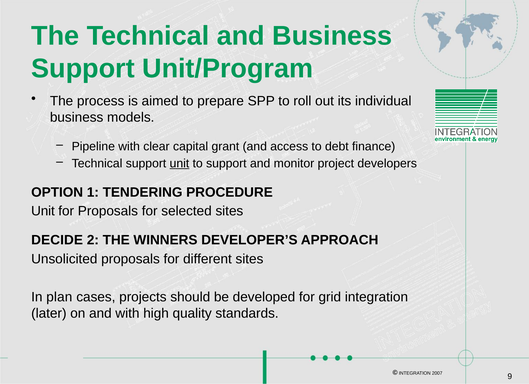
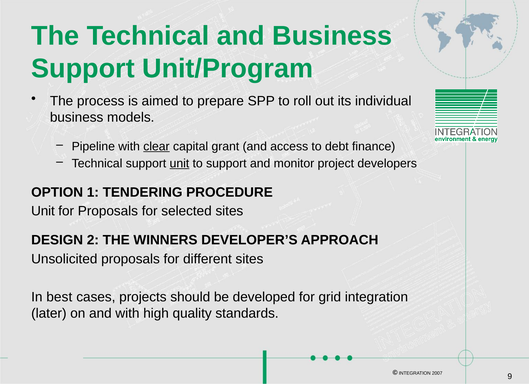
clear underline: none -> present
DECIDE: DECIDE -> DESIGN
plan: plan -> best
